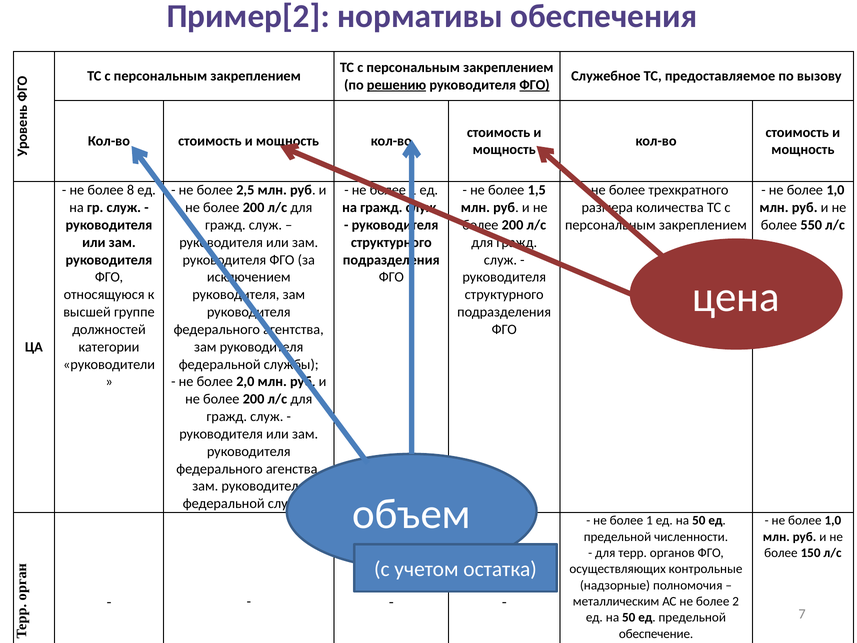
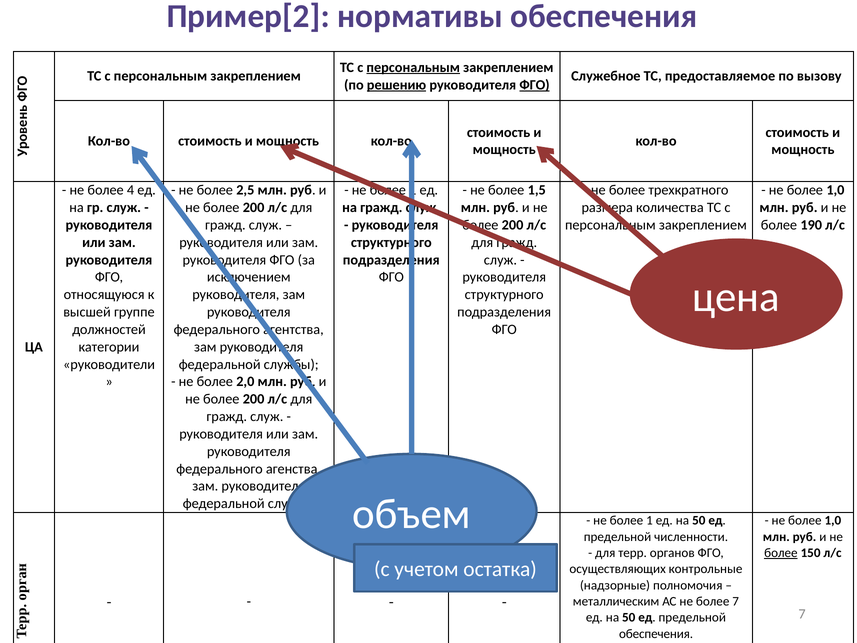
персональным at (413, 67) underline: none -> present
8: 8 -> 4
550: 550 -> 190
более at (781, 553) underline: none -> present
более 2: 2 -> 7
обеспечение at (656, 633): обеспечение -> обеспечения
